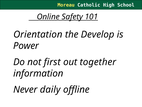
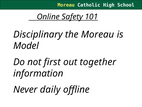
Orientation: Orientation -> Disciplinary
the Develop: Develop -> Moreau
Power: Power -> Model
